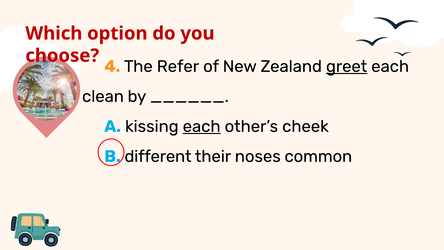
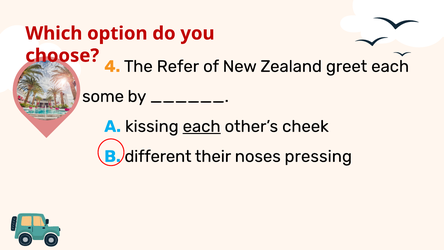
greet underline: present -> none
clean: clean -> some
common: common -> pressing
